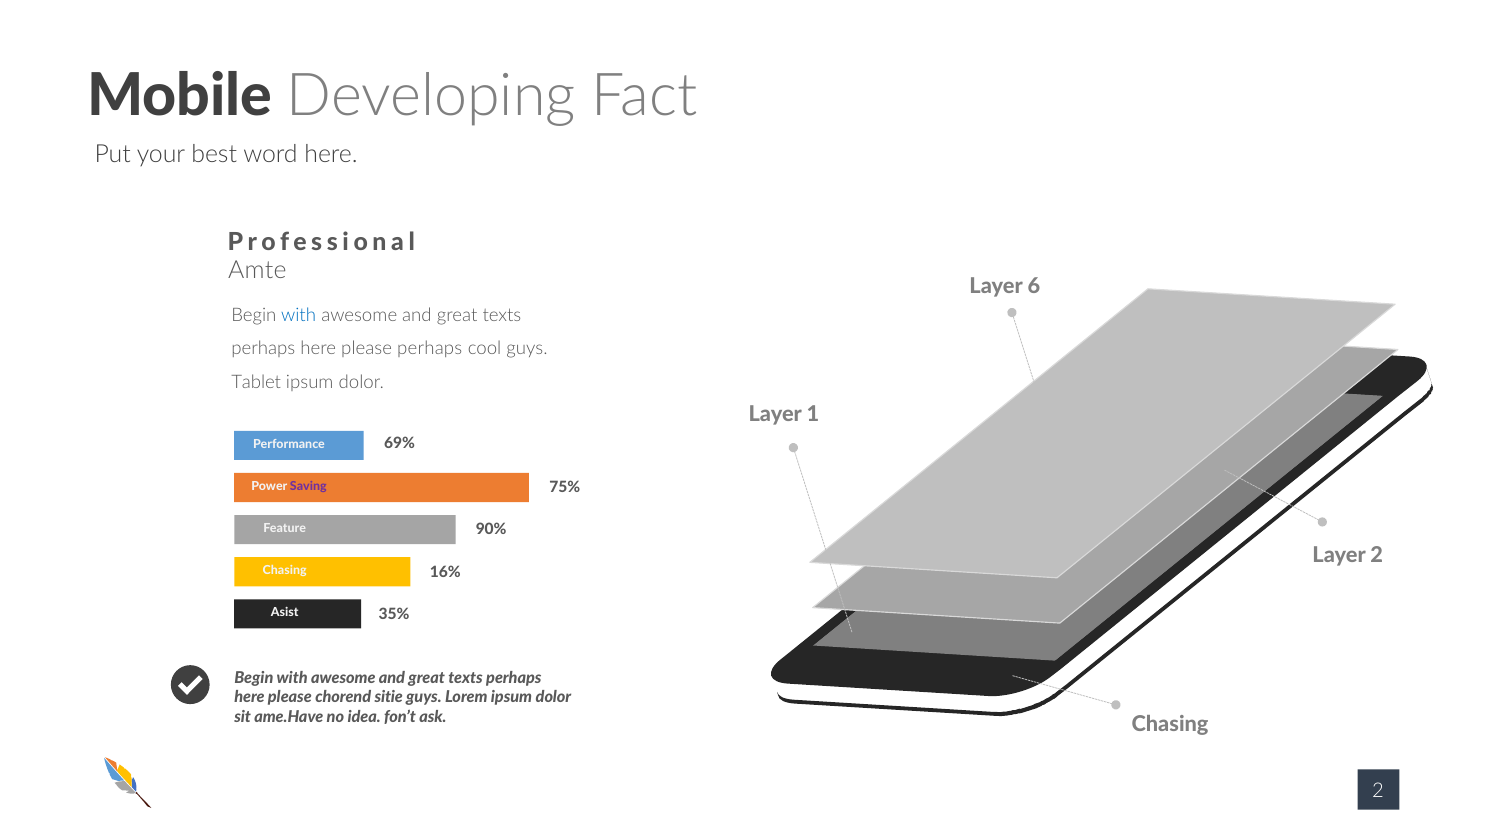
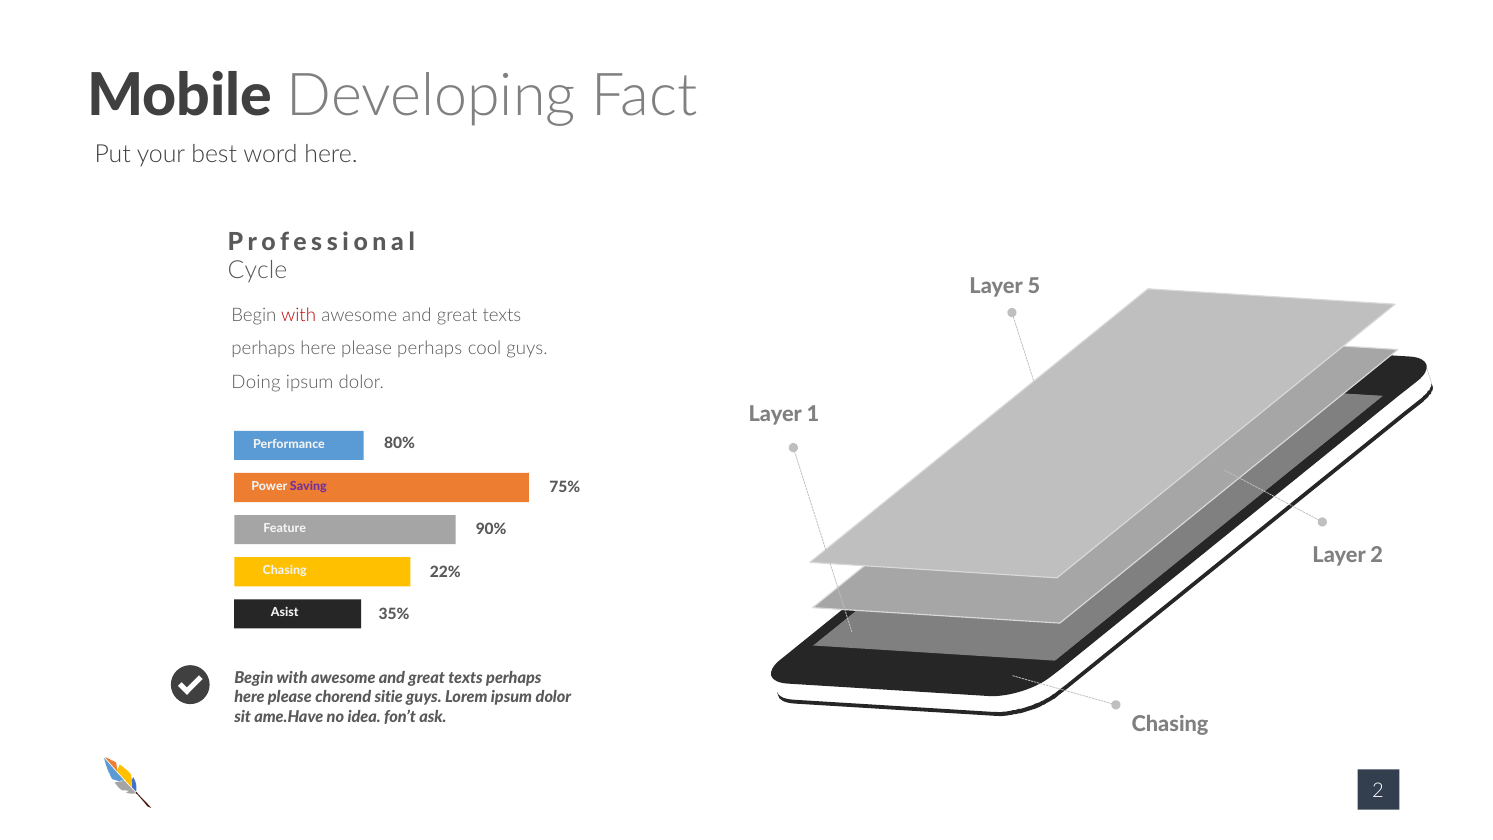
Amte: Amte -> Cycle
6: 6 -> 5
with at (299, 315) colour: blue -> red
Tablet: Tablet -> Doing
69%: 69% -> 80%
16%: 16% -> 22%
